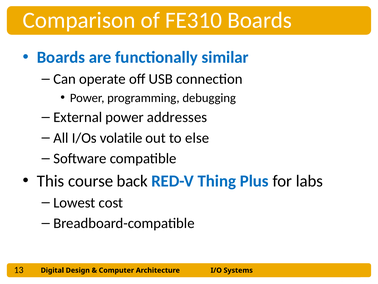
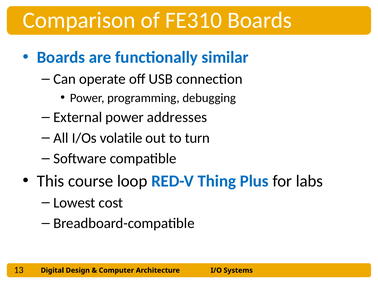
else: else -> turn
back: back -> loop
